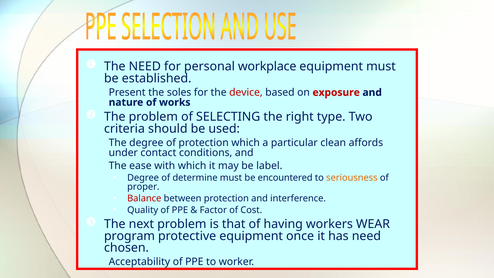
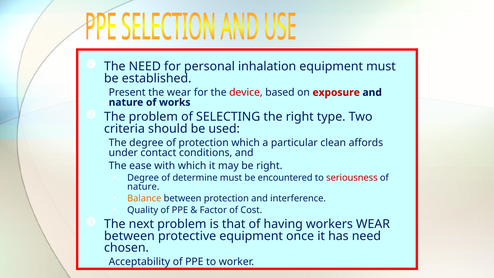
workplace: workplace -> inhalation
the soles: soles -> wear
be label: label -> right
seriousness colour: orange -> red
proper at (143, 187): proper -> nature
Balance colour: red -> orange
program at (129, 236): program -> between
